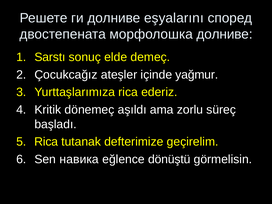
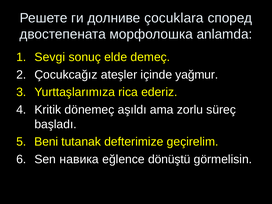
eşyalarını: eşyalarını -> çocuklara
морфолошка долниве: долниве -> anlamda
Sarstı: Sarstı -> Sevgi
Rica at (46, 142): Rica -> Beni
